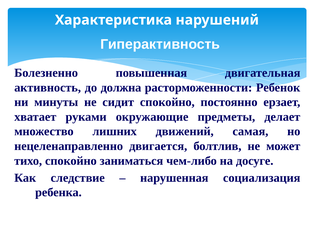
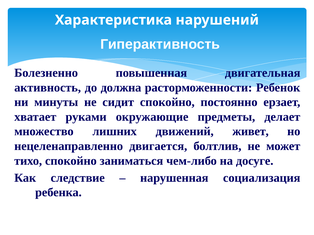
самая: самая -> живет
